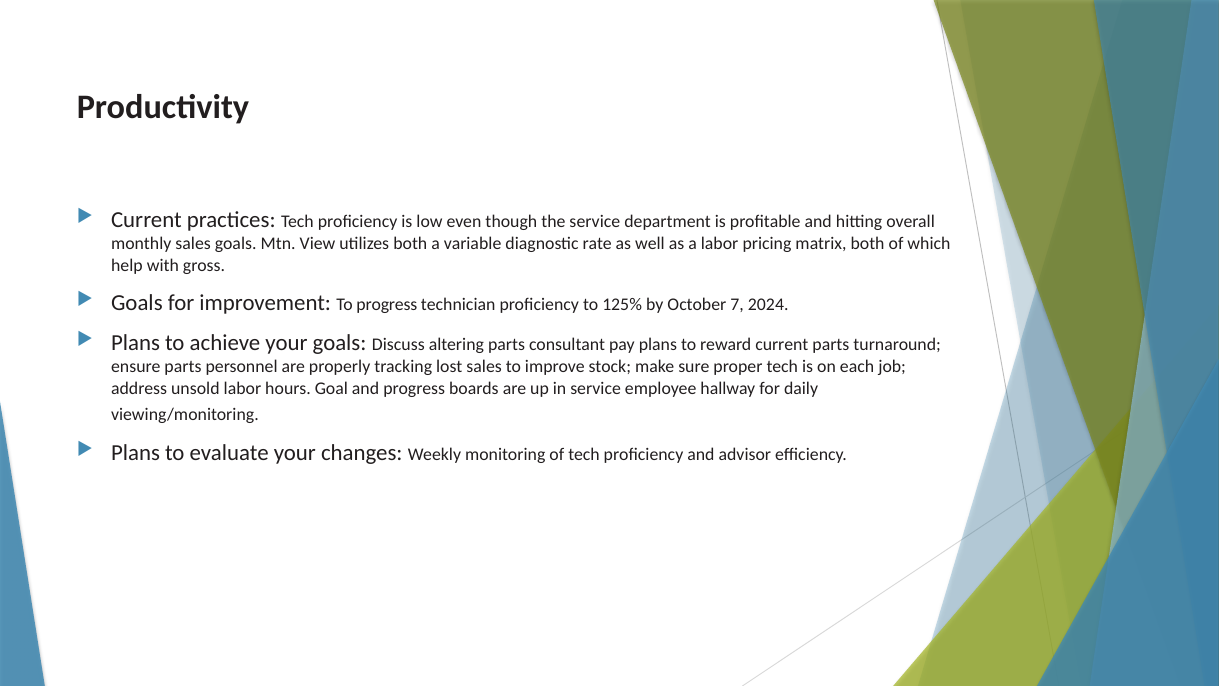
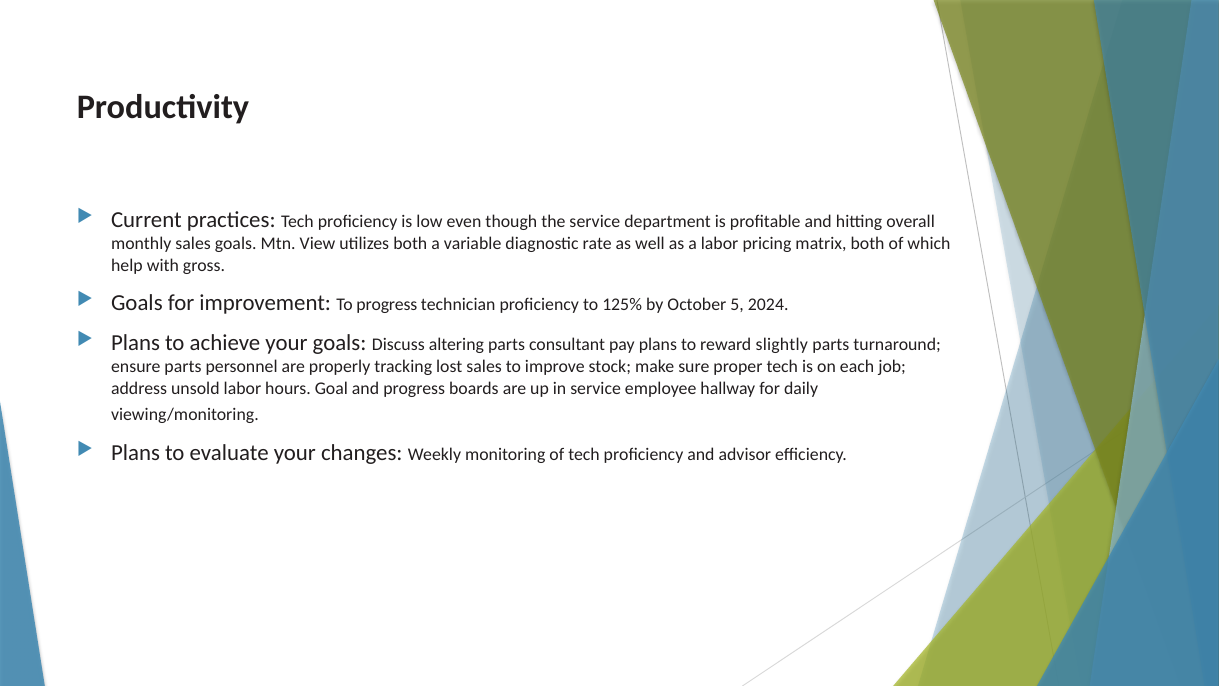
7: 7 -> 5
reward current: current -> slightly
